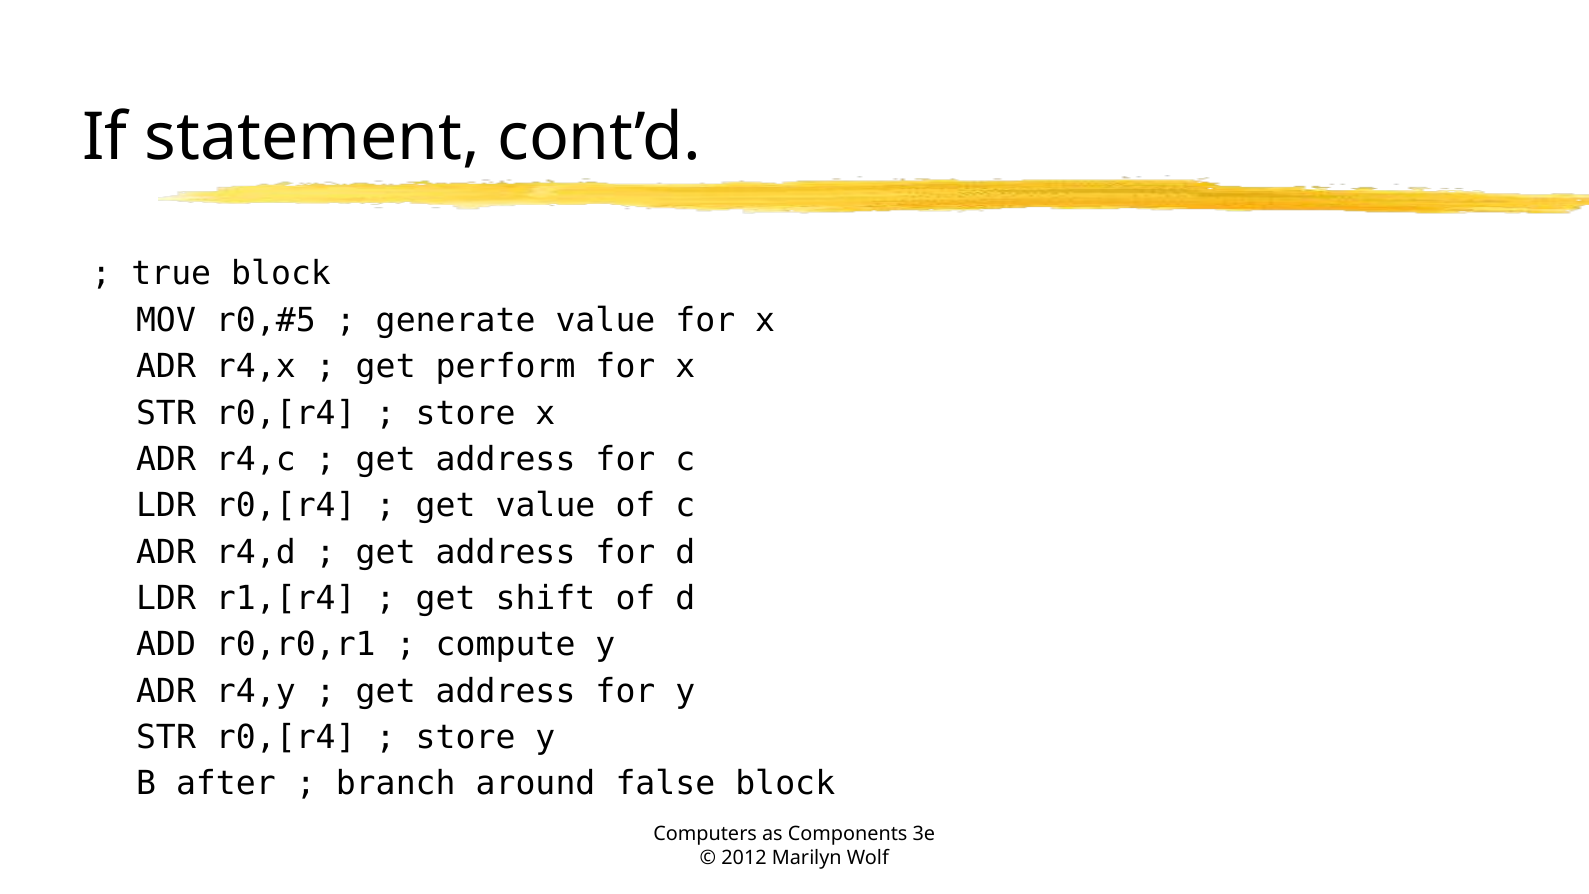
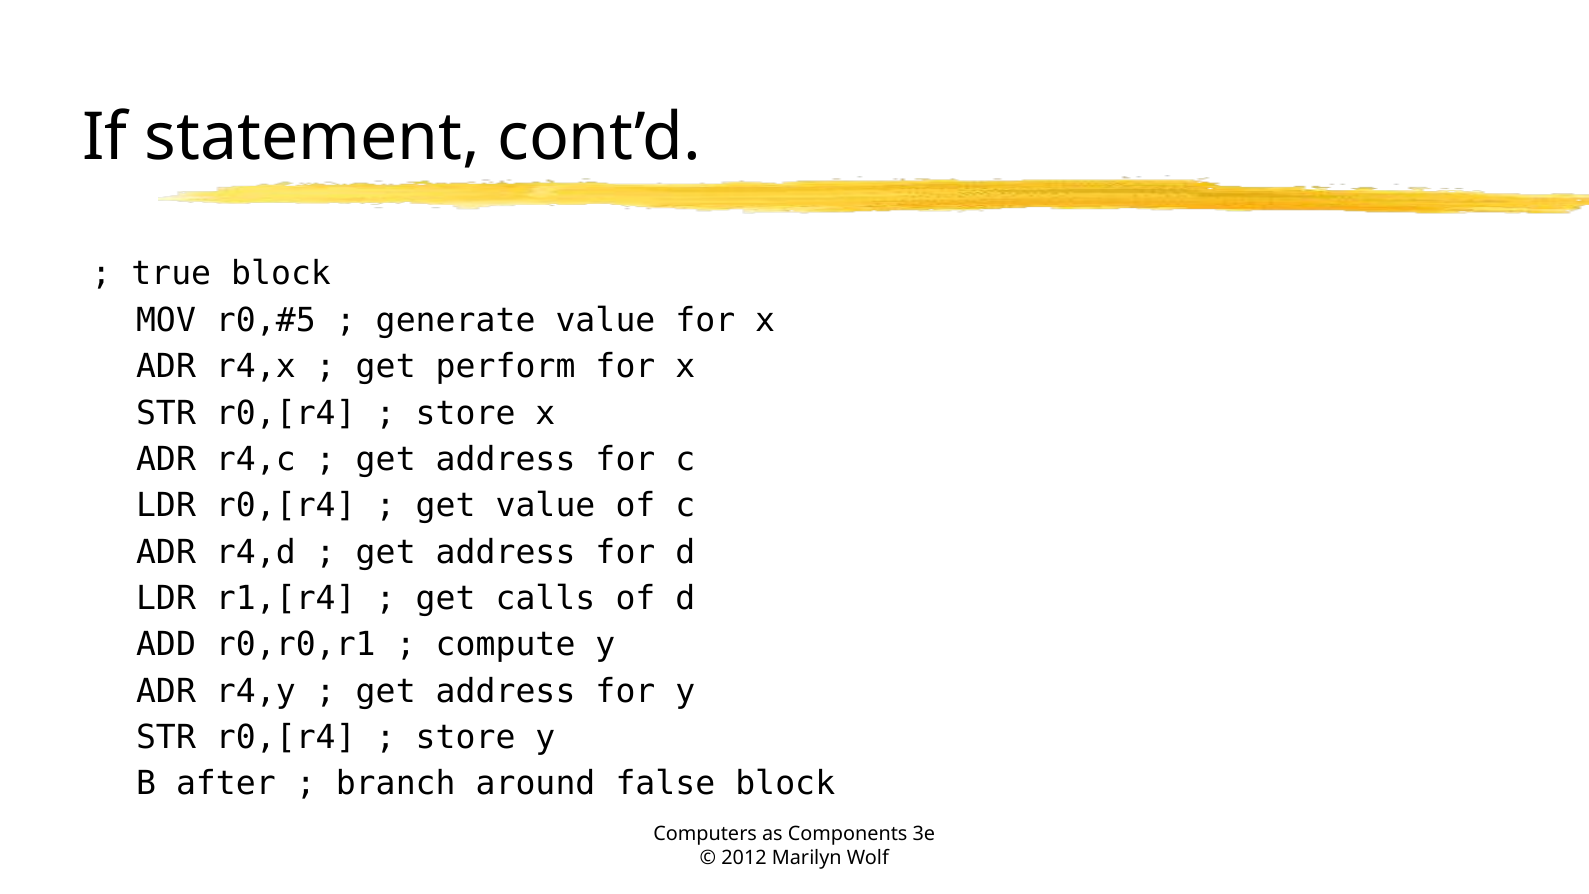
shift: shift -> calls
